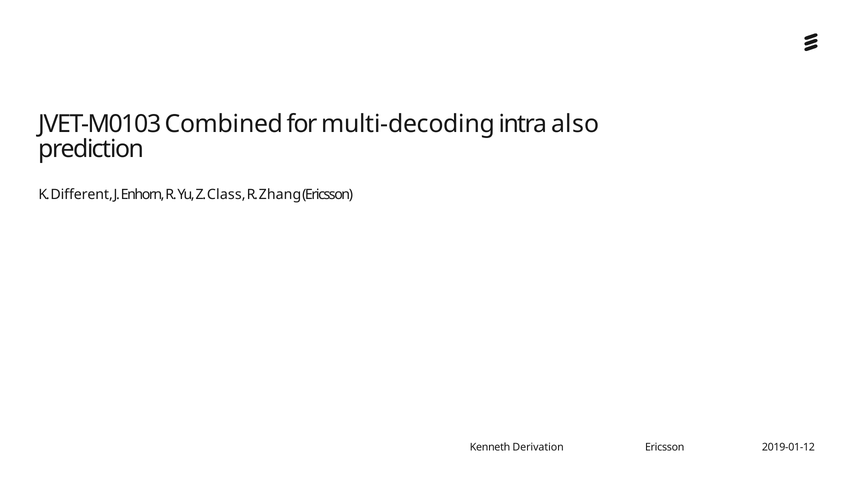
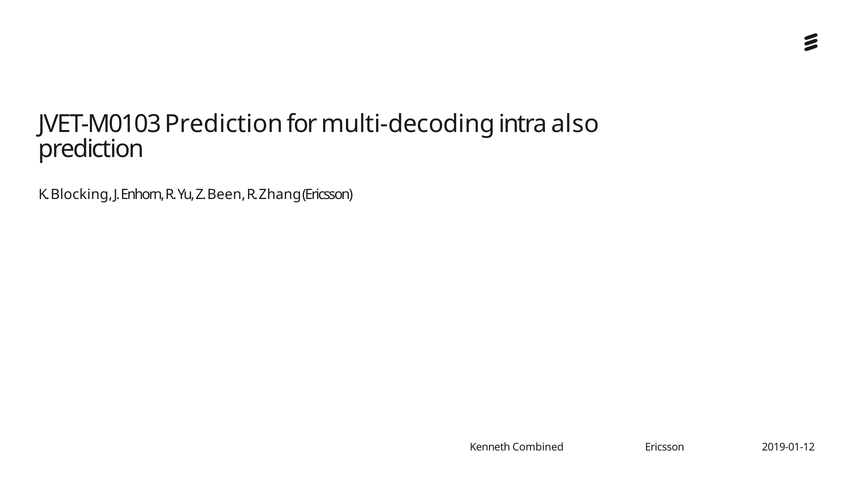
JVET-M0103 Combined: Combined -> Prediction
Different: Different -> Blocking
Class: Class -> Been
Derivation: Derivation -> Combined
